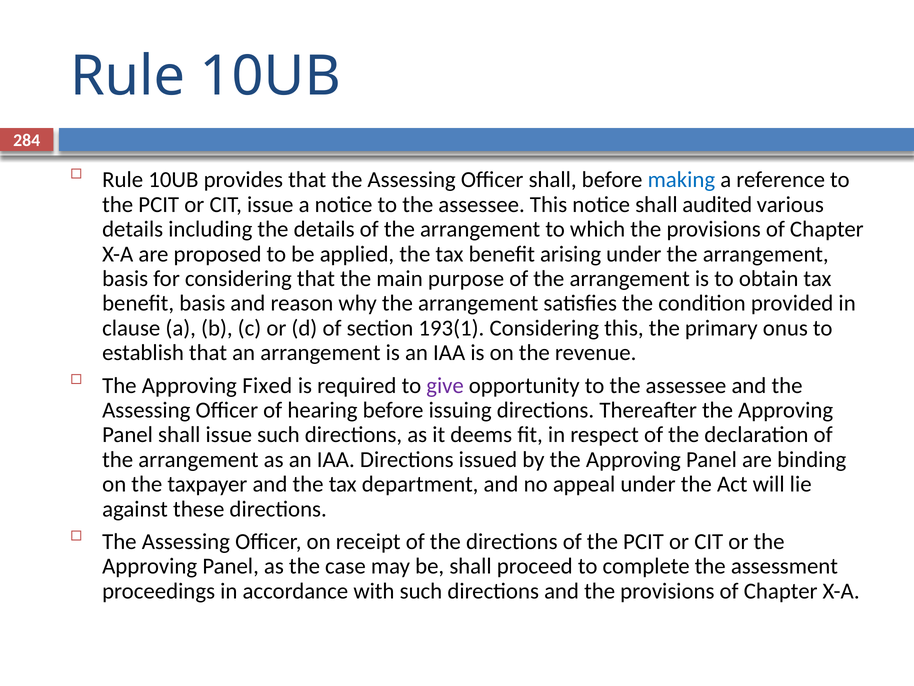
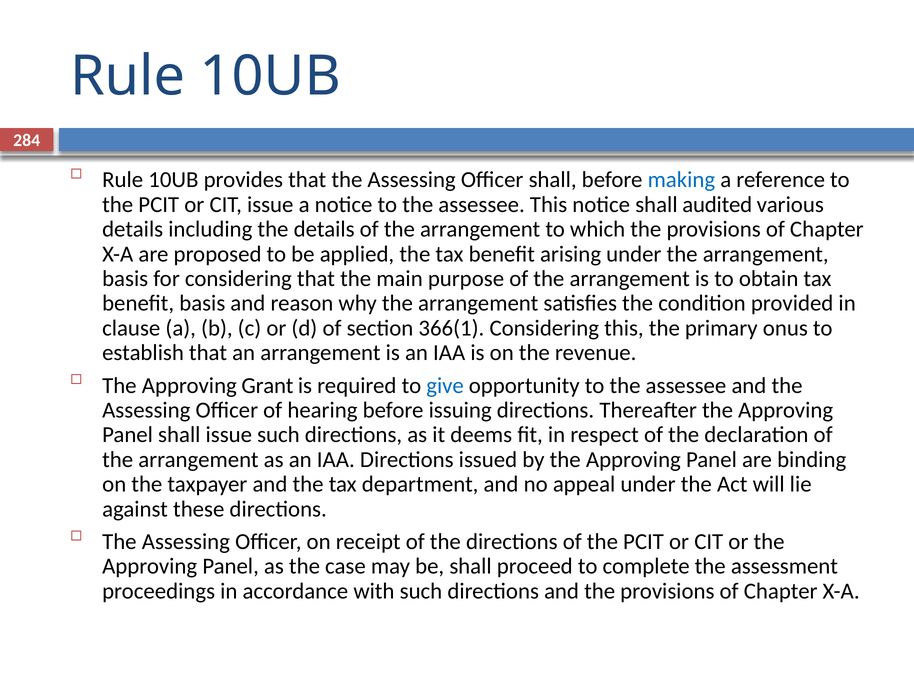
193(1: 193(1 -> 366(1
Fixed: Fixed -> Grant
give colour: purple -> blue
